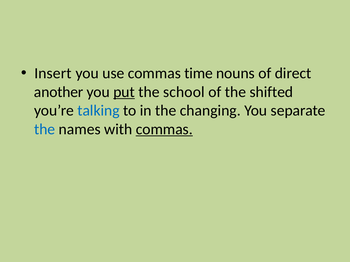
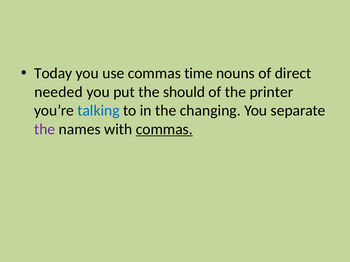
Insert: Insert -> Today
another: another -> needed
put underline: present -> none
school: school -> should
shifted: shifted -> printer
the at (45, 129) colour: blue -> purple
